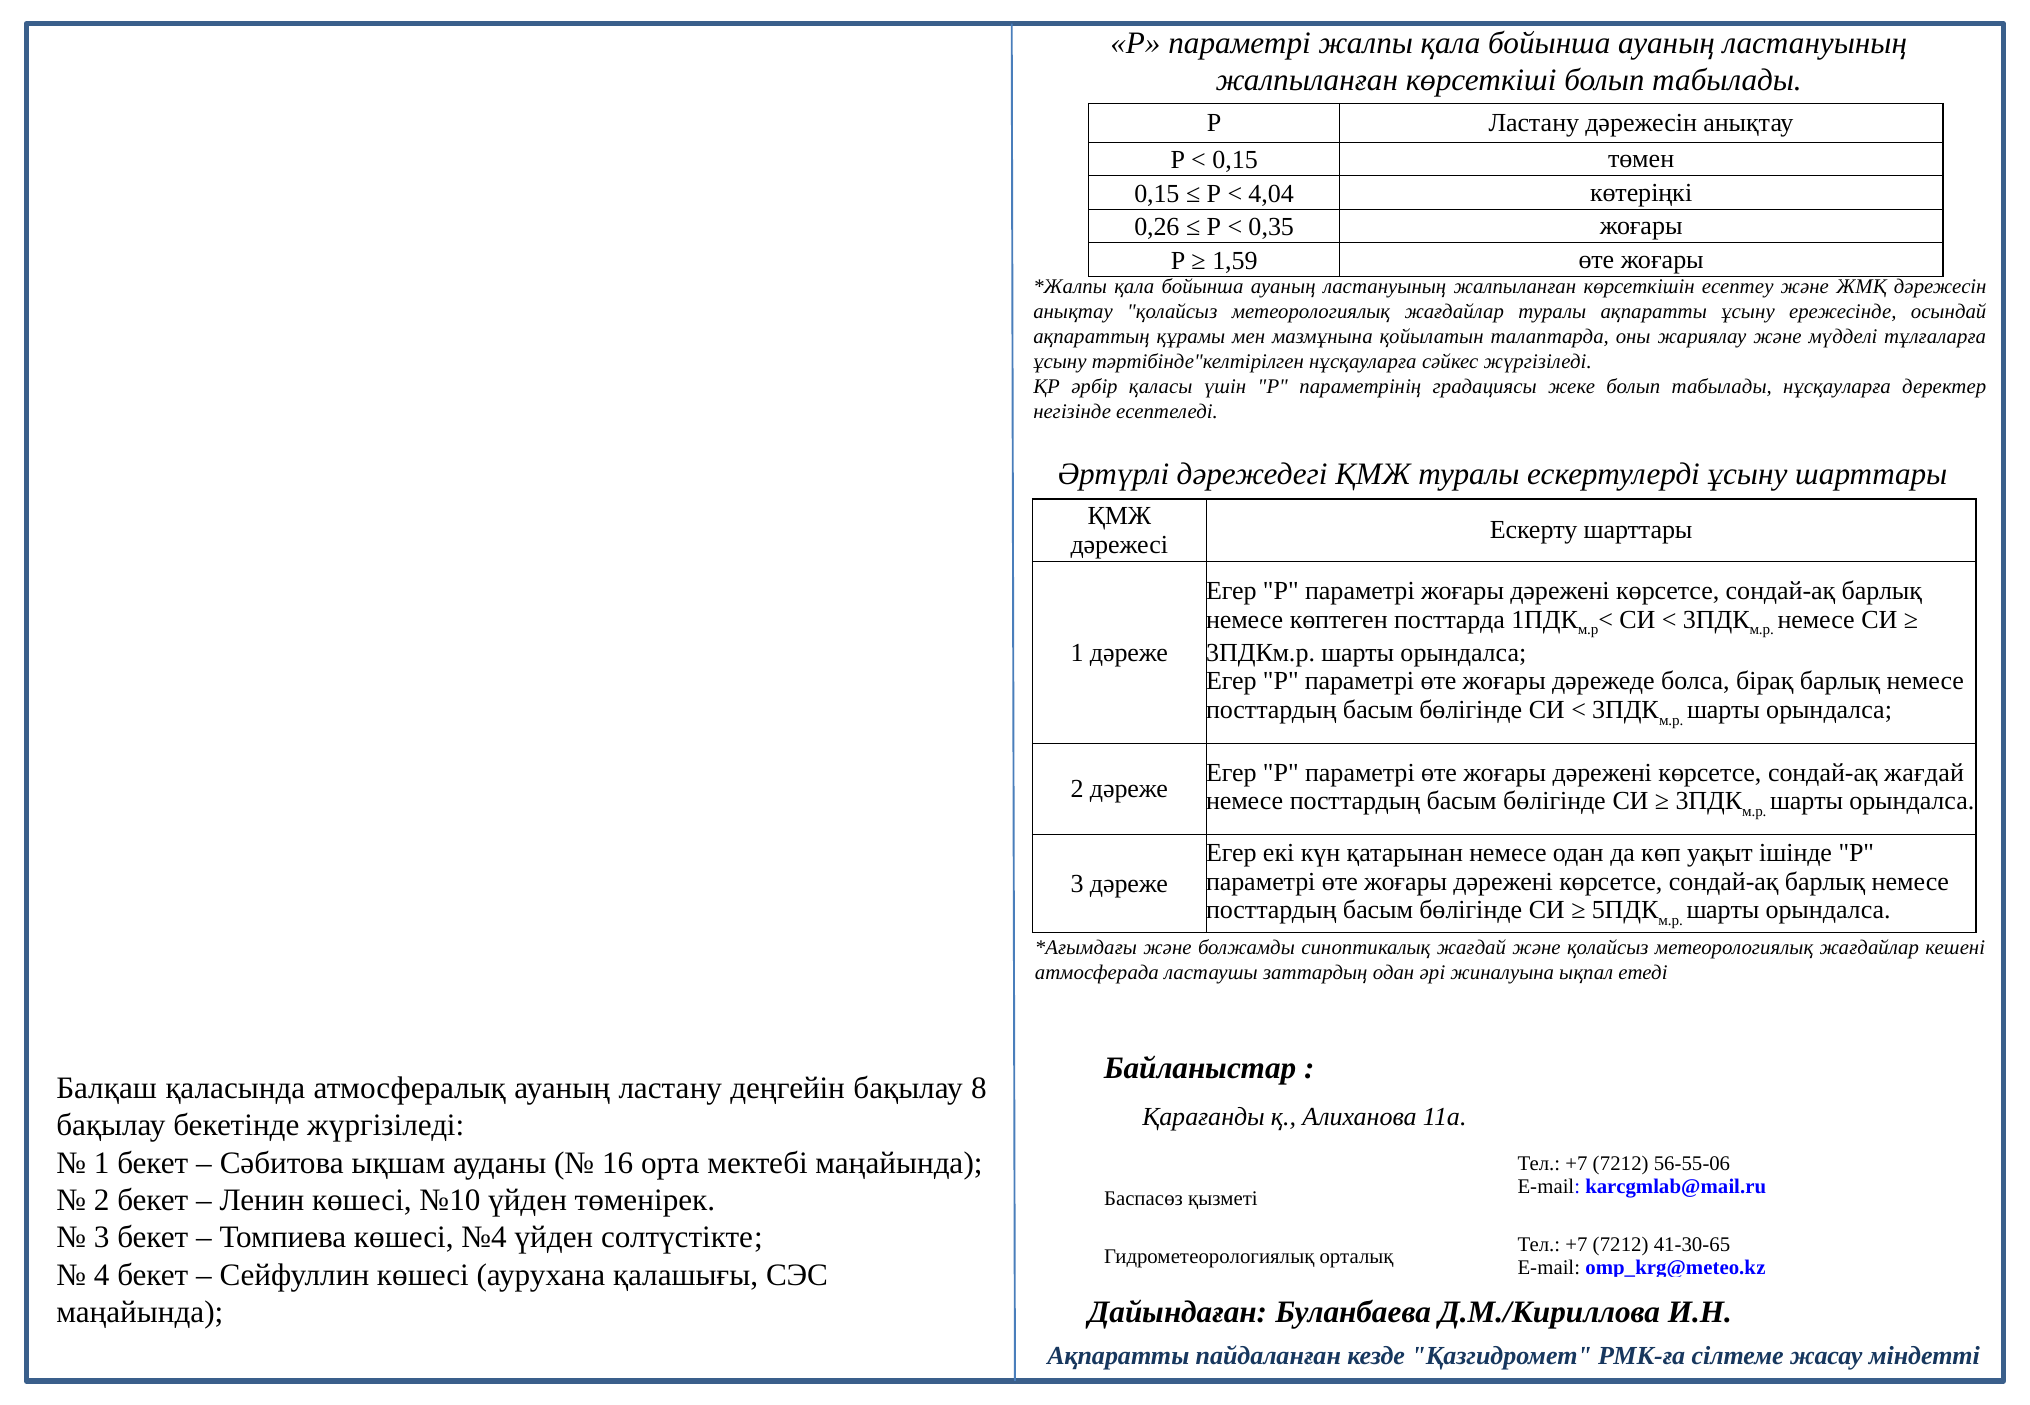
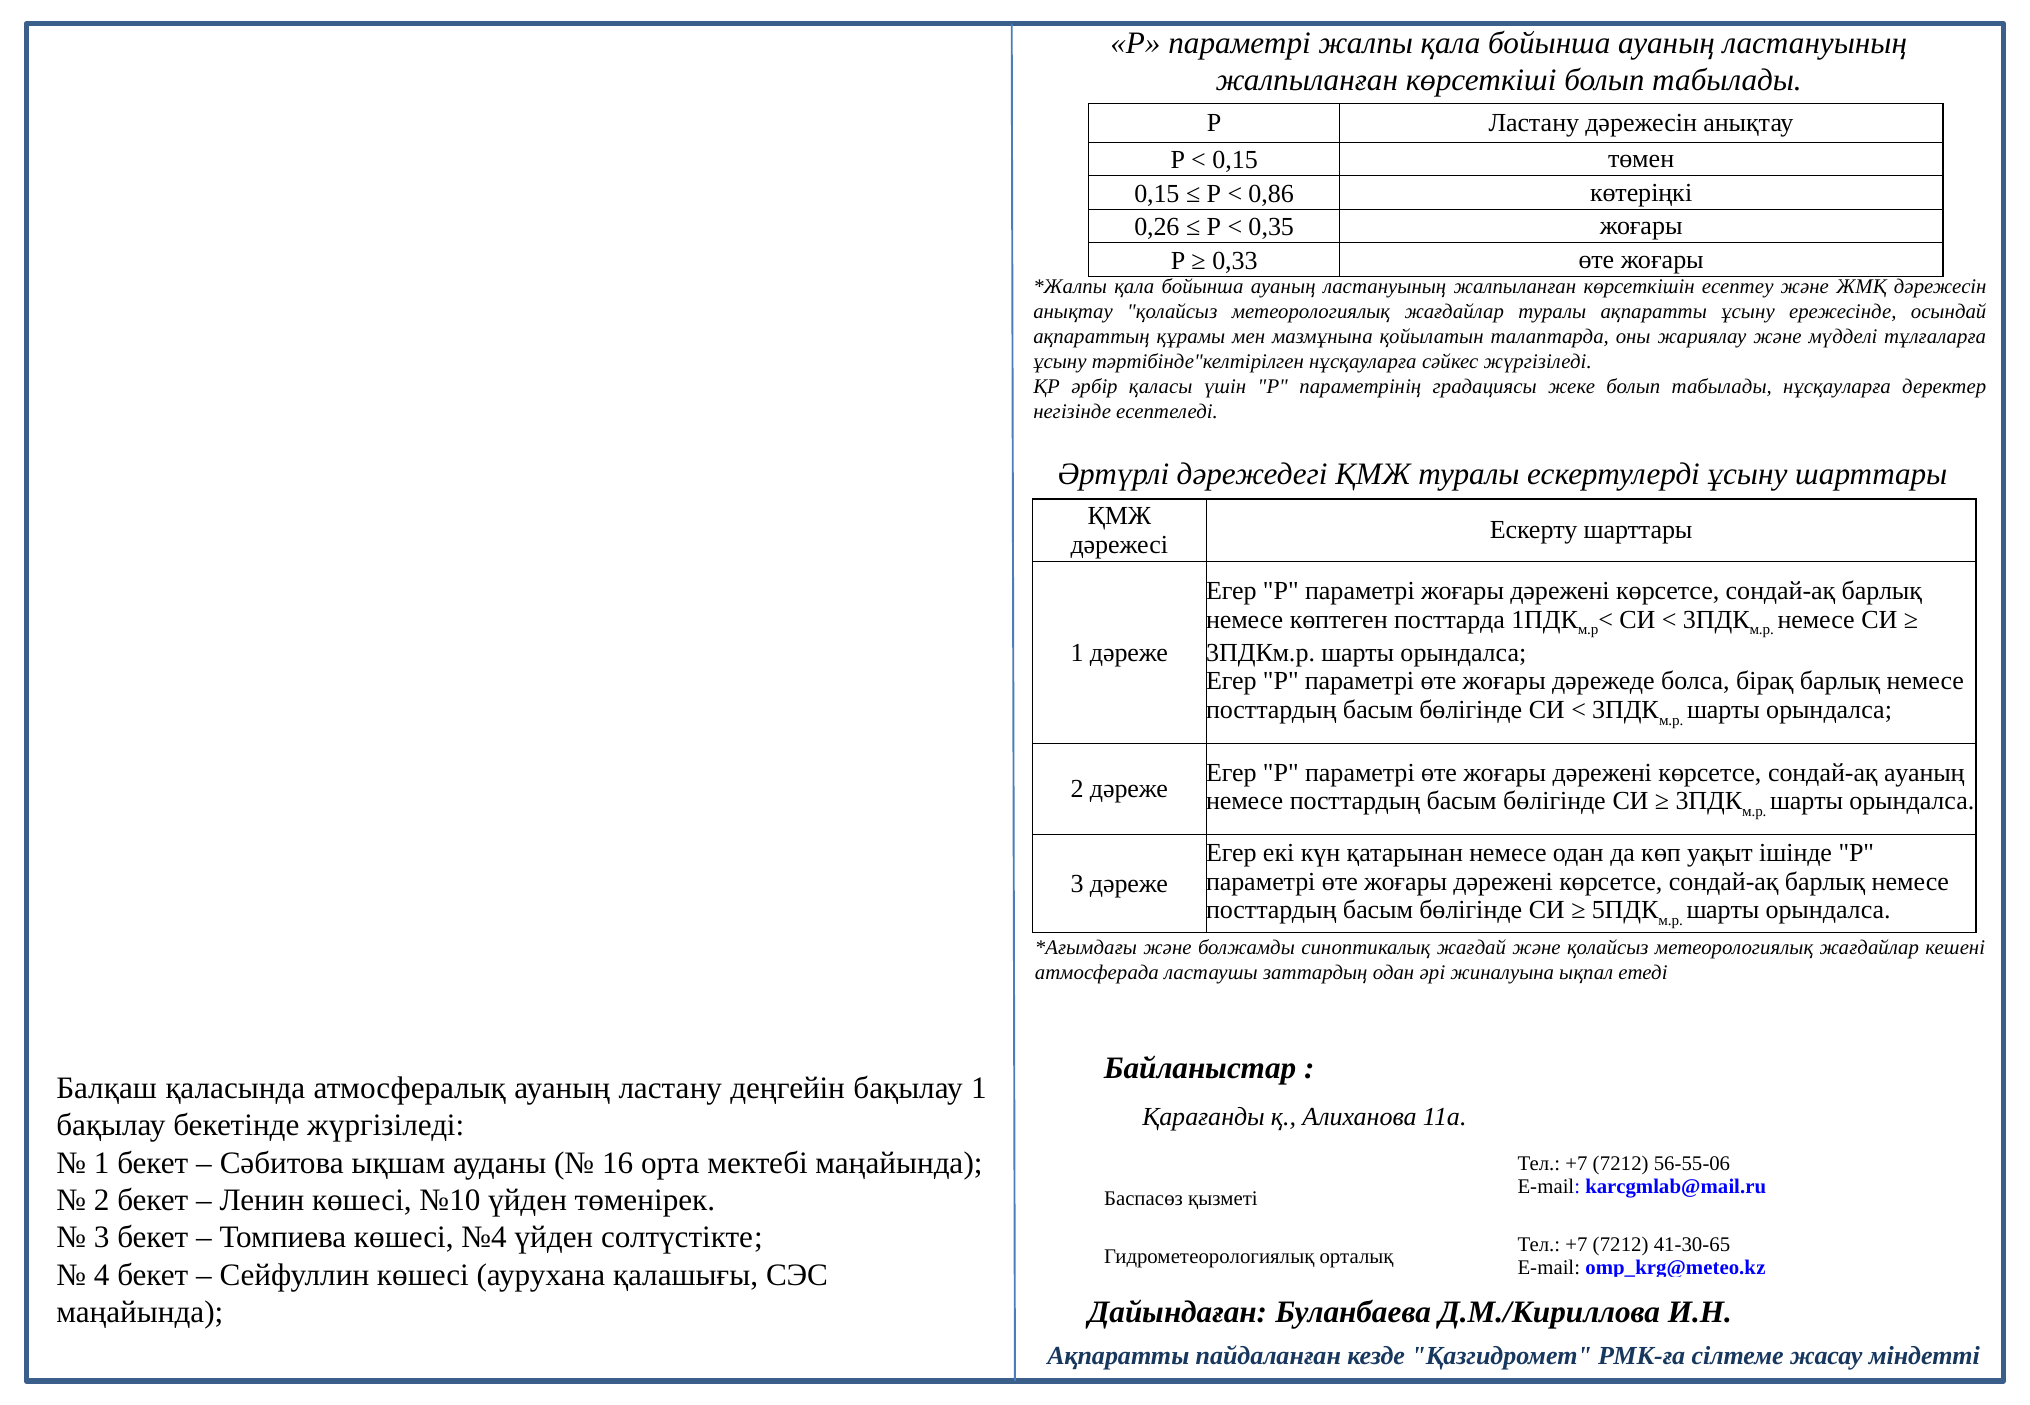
4,04: 4,04 -> 0,86
1,59: 1,59 -> 0,33
сондай-ақ жағдай: жағдай -> ауаның
бақылау 8: 8 -> 1
